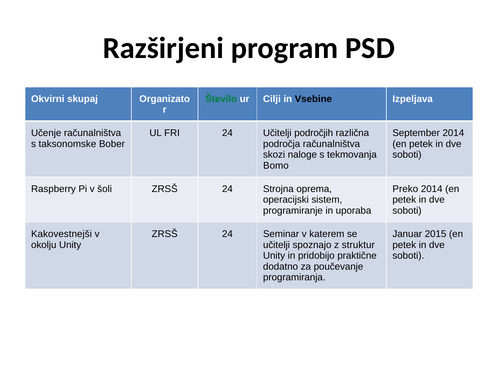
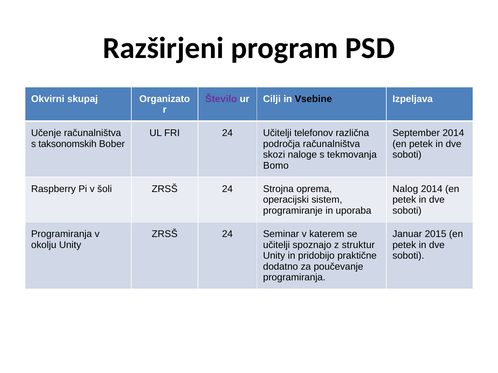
Število colour: green -> purple
področjih: področjih -> telefonov
taksonomske: taksonomske -> taksonomskih
Preko: Preko -> Nalog
Kakovestnejši at (61, 234): Kakovestnejši -> Programiranja
